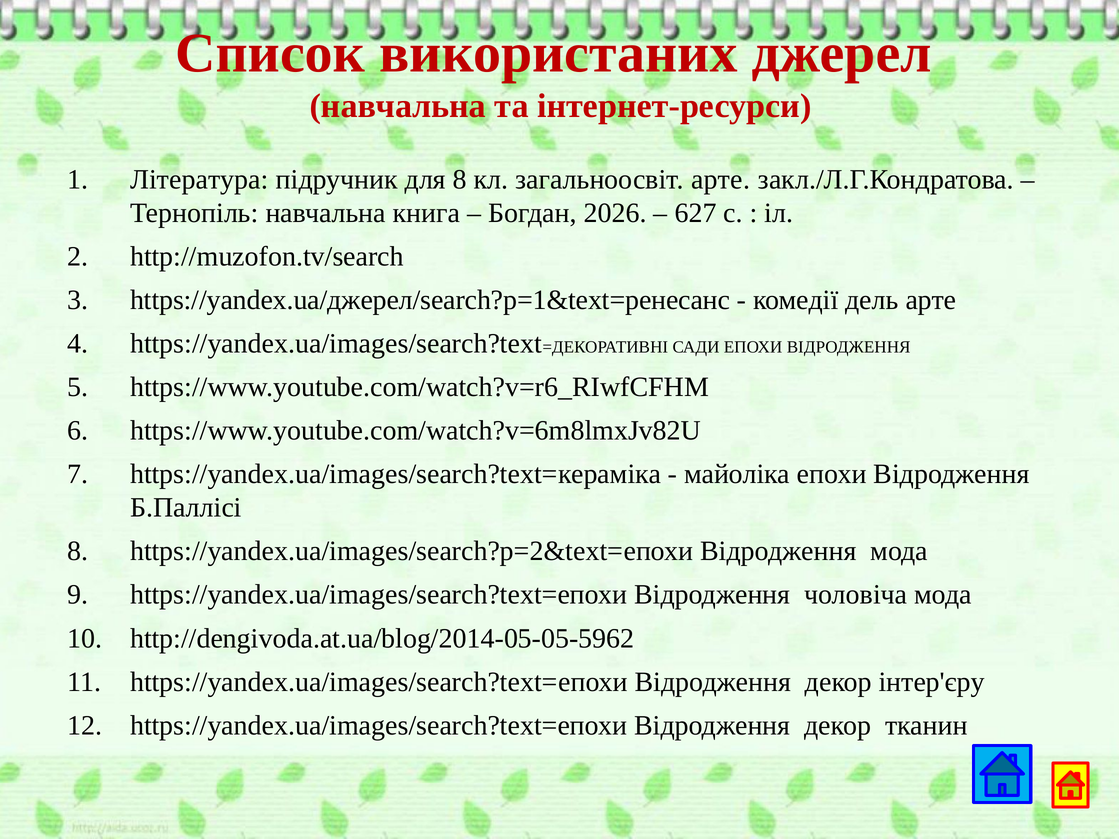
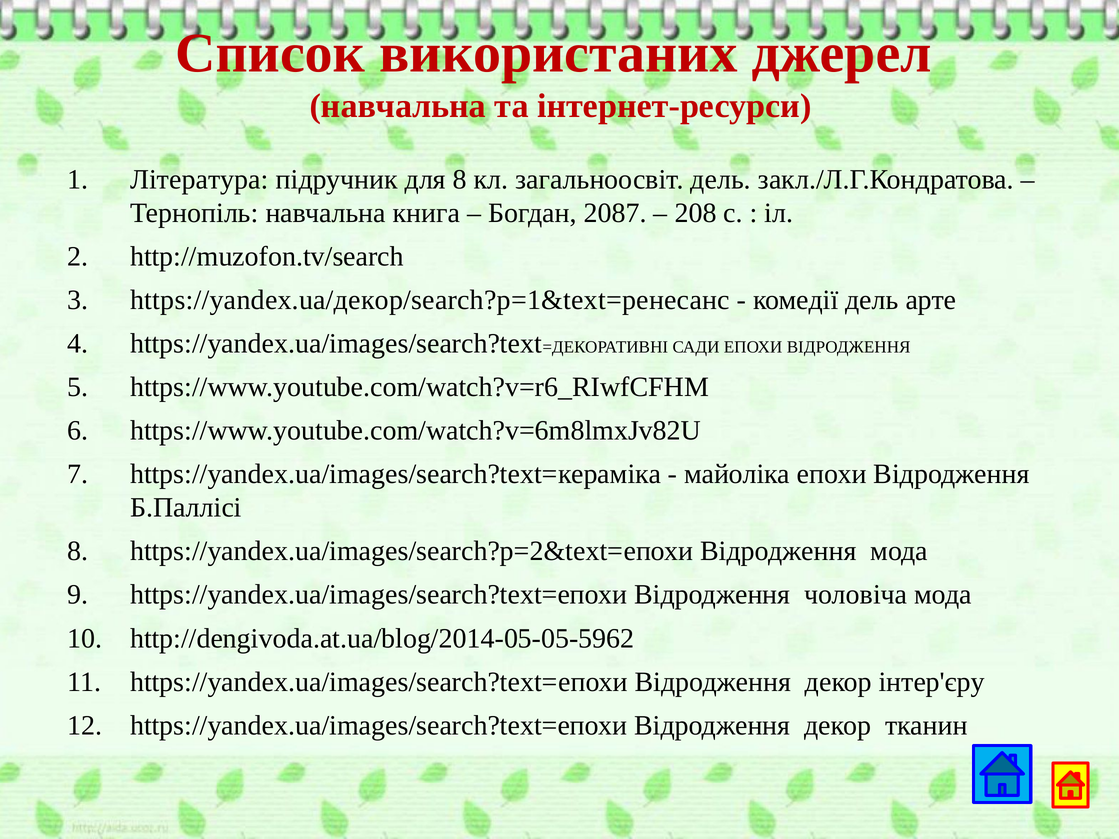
загальноосвіт арте: арте -> дель
2026: 2026 -> 2087
627: 627 -> 208
https://yandex.ua/джерел/search?p=1&text=ренесанс: https://yandex.ua/джерел/search?p=1&text=ренесанс -> https://yandex.ua/декор/search?p=1&text=ренесанс
